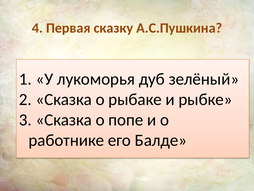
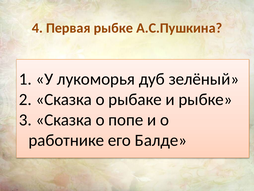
Первая сказку: сказку -> рыбке
